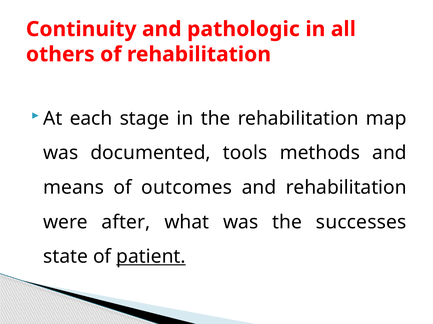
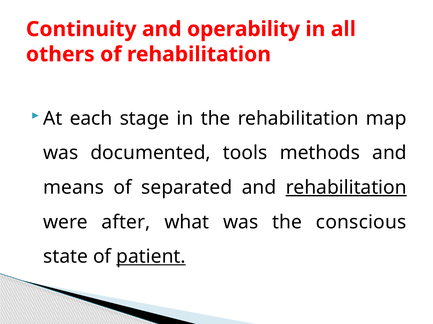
pathologic: pathologic -> operability
outcomes: outcomes -> separated
rehabilitation at (346, 188) underline: none -> present
successes: successes -> conscious
